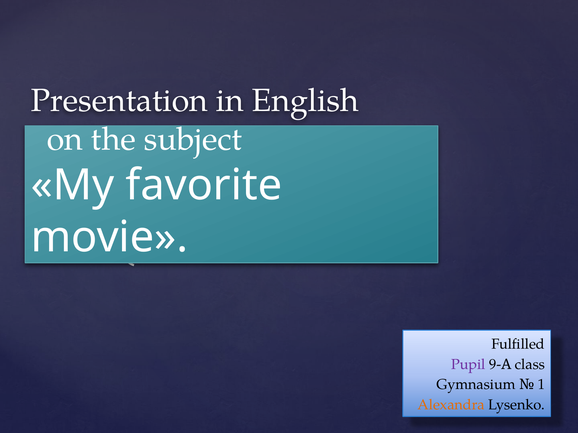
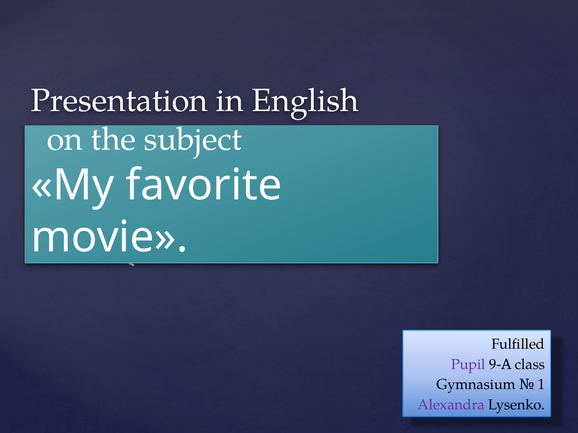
Alexandra colour: orange -> purple
